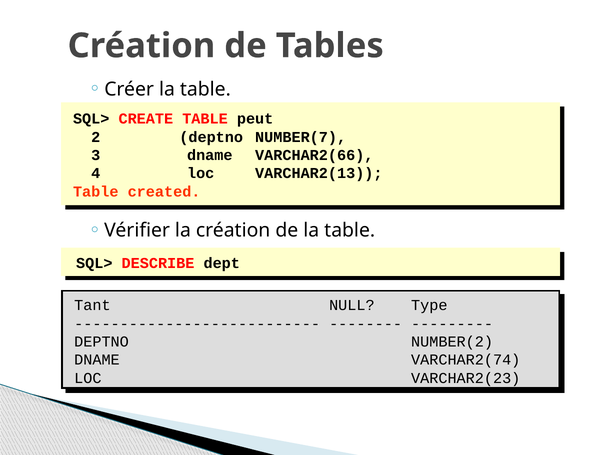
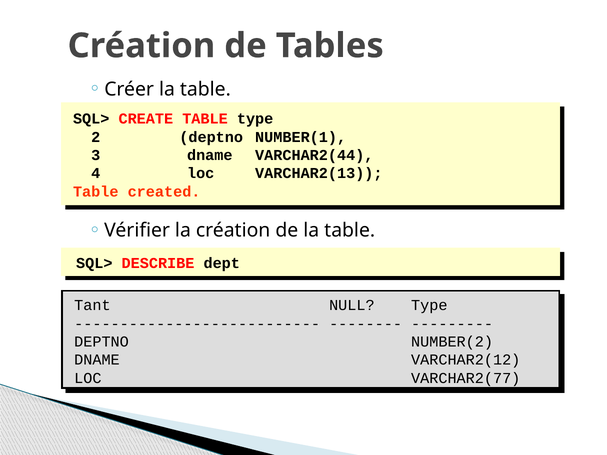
TABLE peut: peut -> type
NUMBER(7: NUMBER(7 -> NUMBER(1
VARCHAR2(66: VARCHAR2(66 -> VARCHAR2(44
VARCHAR2(74: VARCHAR2(74 -> VARCHAR2(12
VARCHAR2(23: VARCHAR2(23 -> VARCHAR2(77
